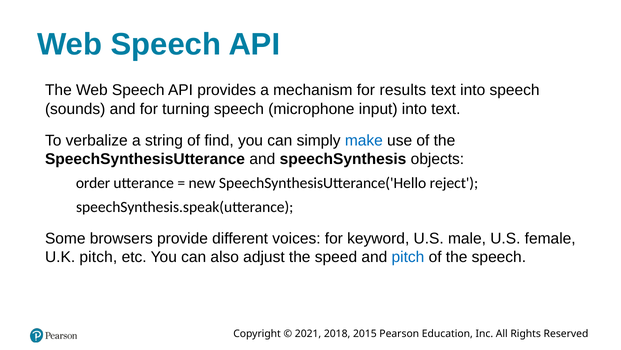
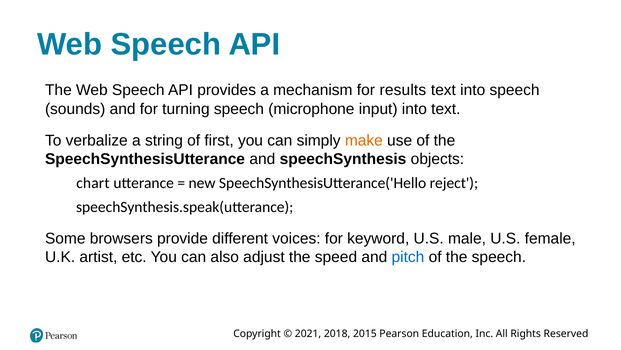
find: find -> first
make colour: blue -> orange
order: order -> chart
U.K pitch: pitch -> artist
